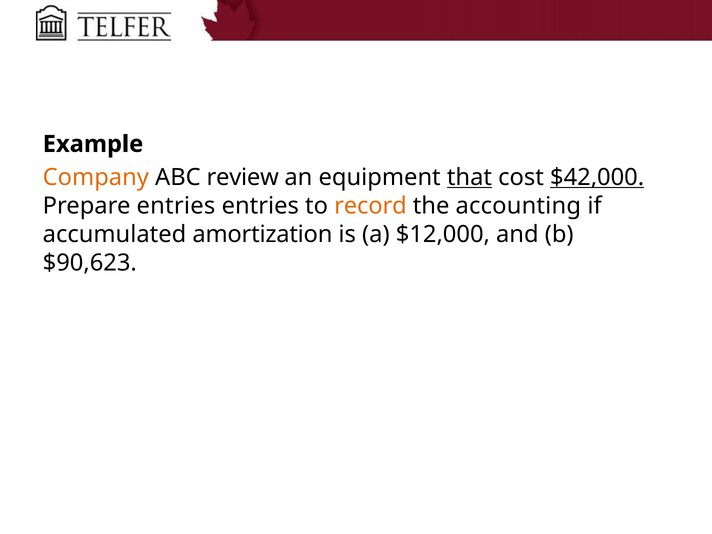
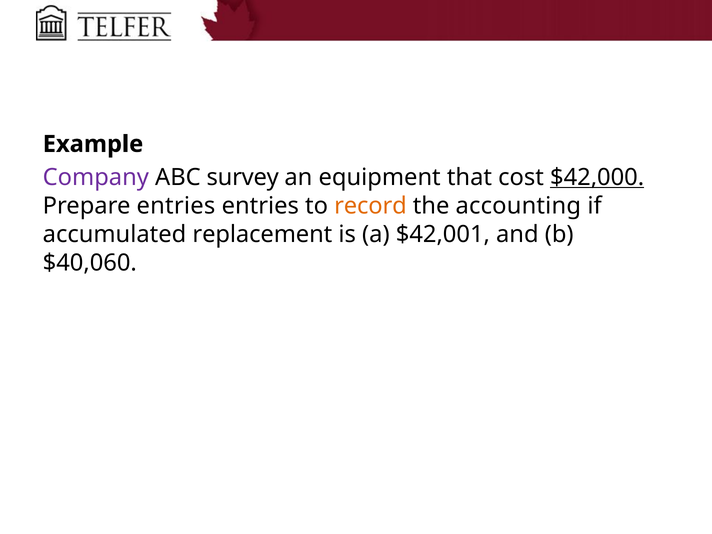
Company colour: orange -> purple
review: review -> survey
that underline: present -> none
amortization: amortization -> replacement
$12,000: $12,000 -> $42,001
$90,623: $90,623 -> $40,060
